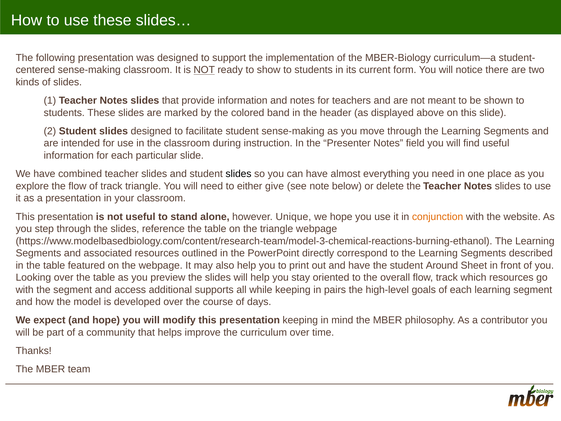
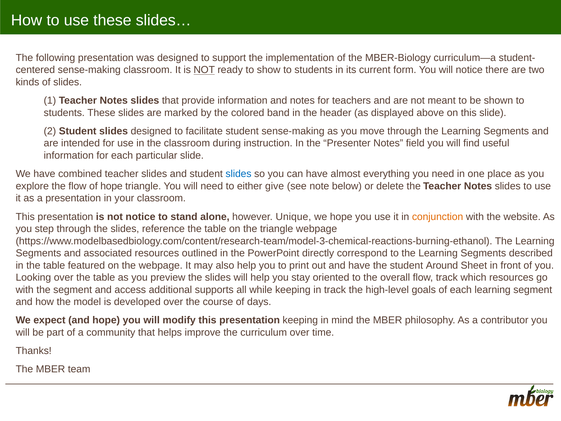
slides at (238, 174) colour: black -> blue
of track: track -> hope
not useful: useful -> notice
in pairs: pairs -> track
